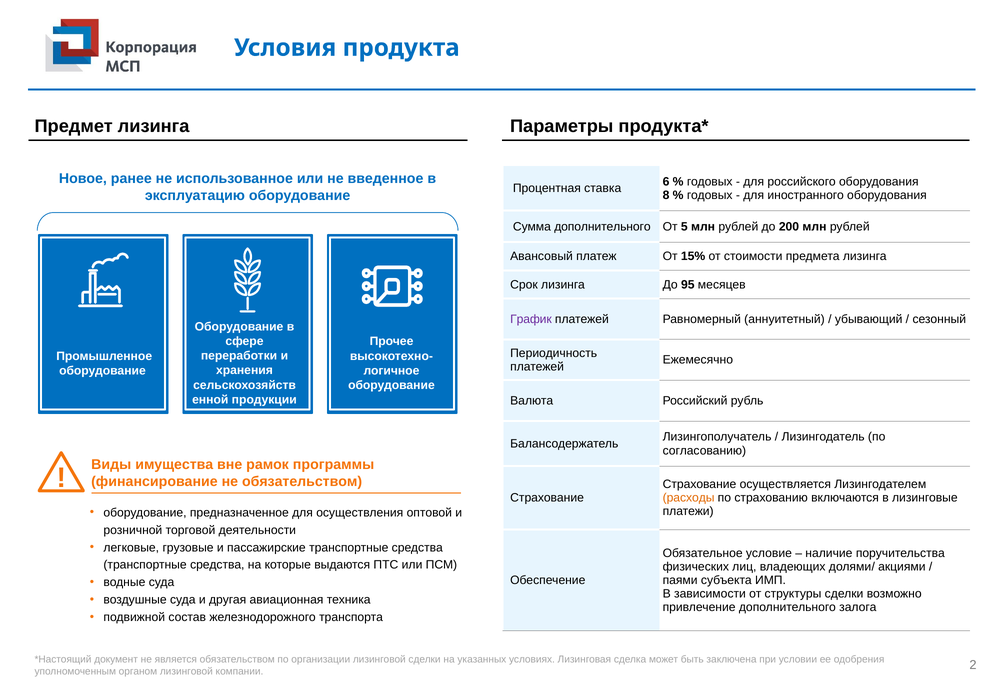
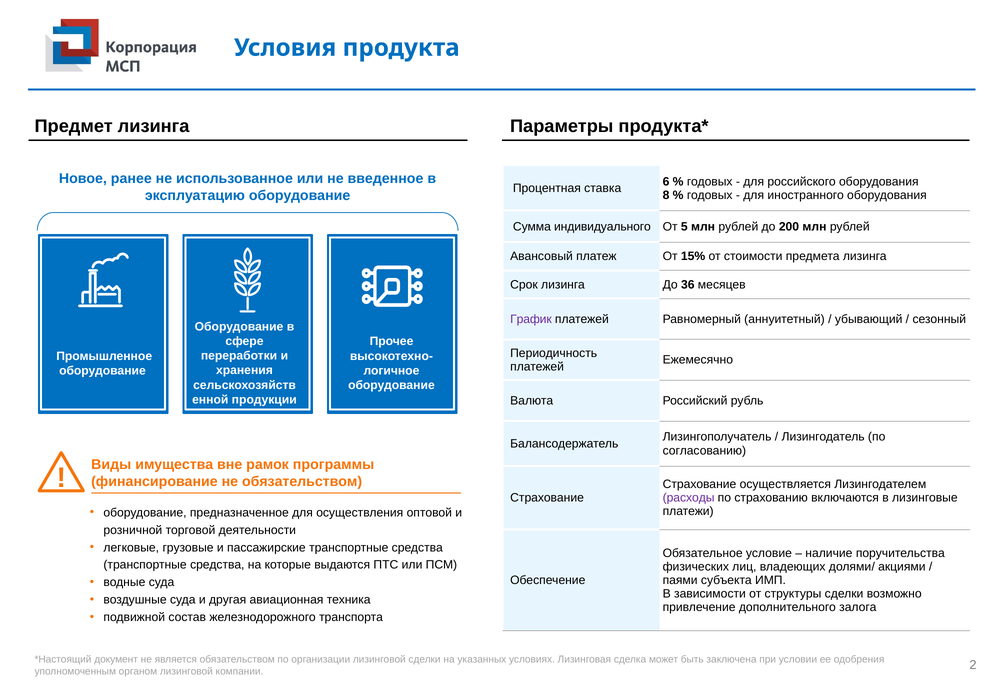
Сумма дополнительного: дополнительного -> индивидуального
95: 95 -> 36
расходы colour: orange -> purple
